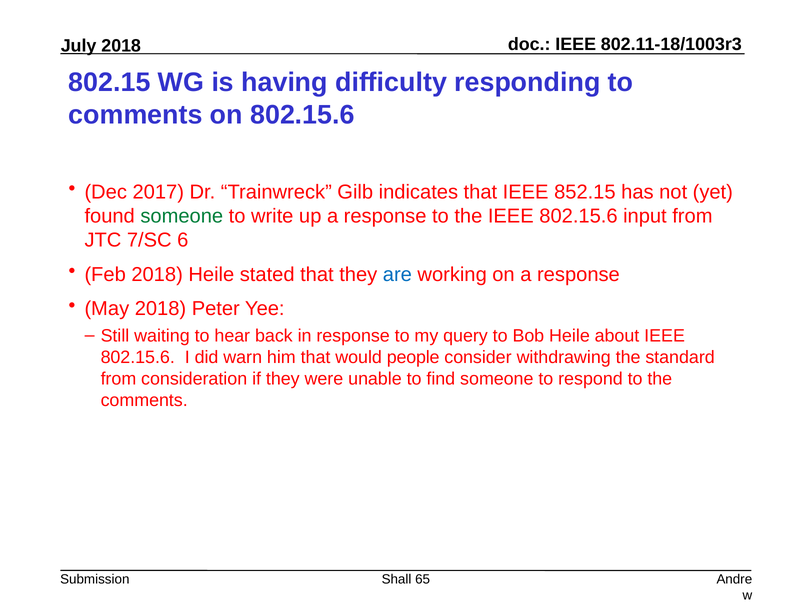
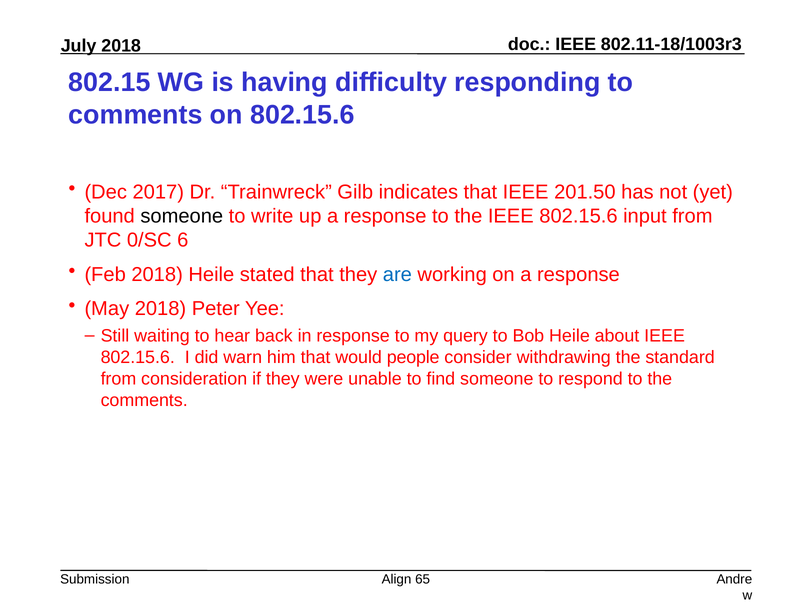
852.15: 852.15 -> 201.50
someone at (182, 216) colour: green -> black
7/SC: 7/SC -> 0/SC
Shall: Shall -> Align
